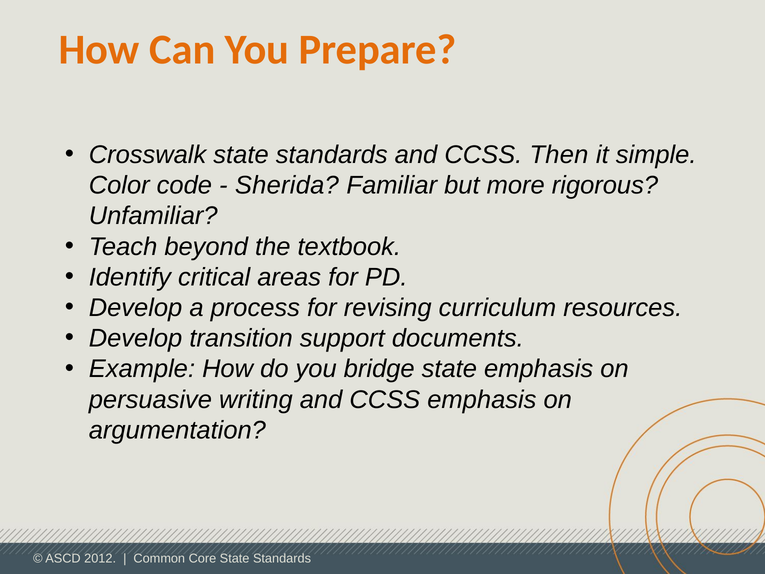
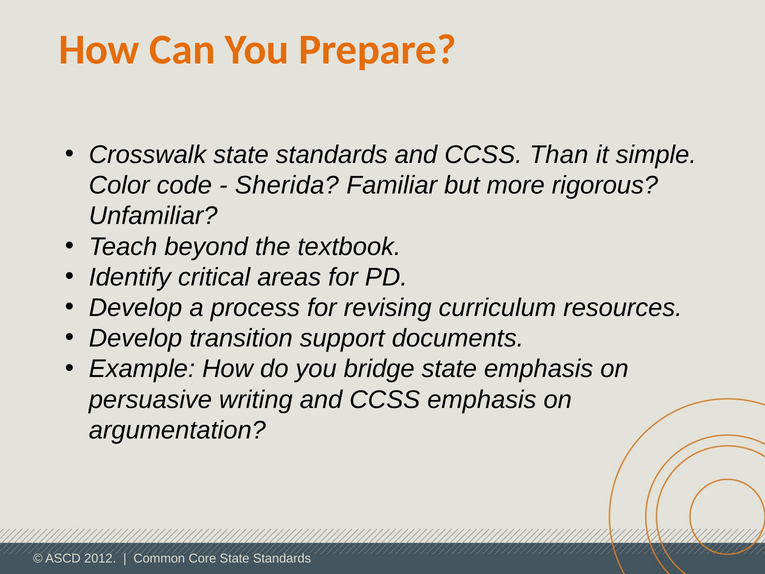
Then: Then -> Than
